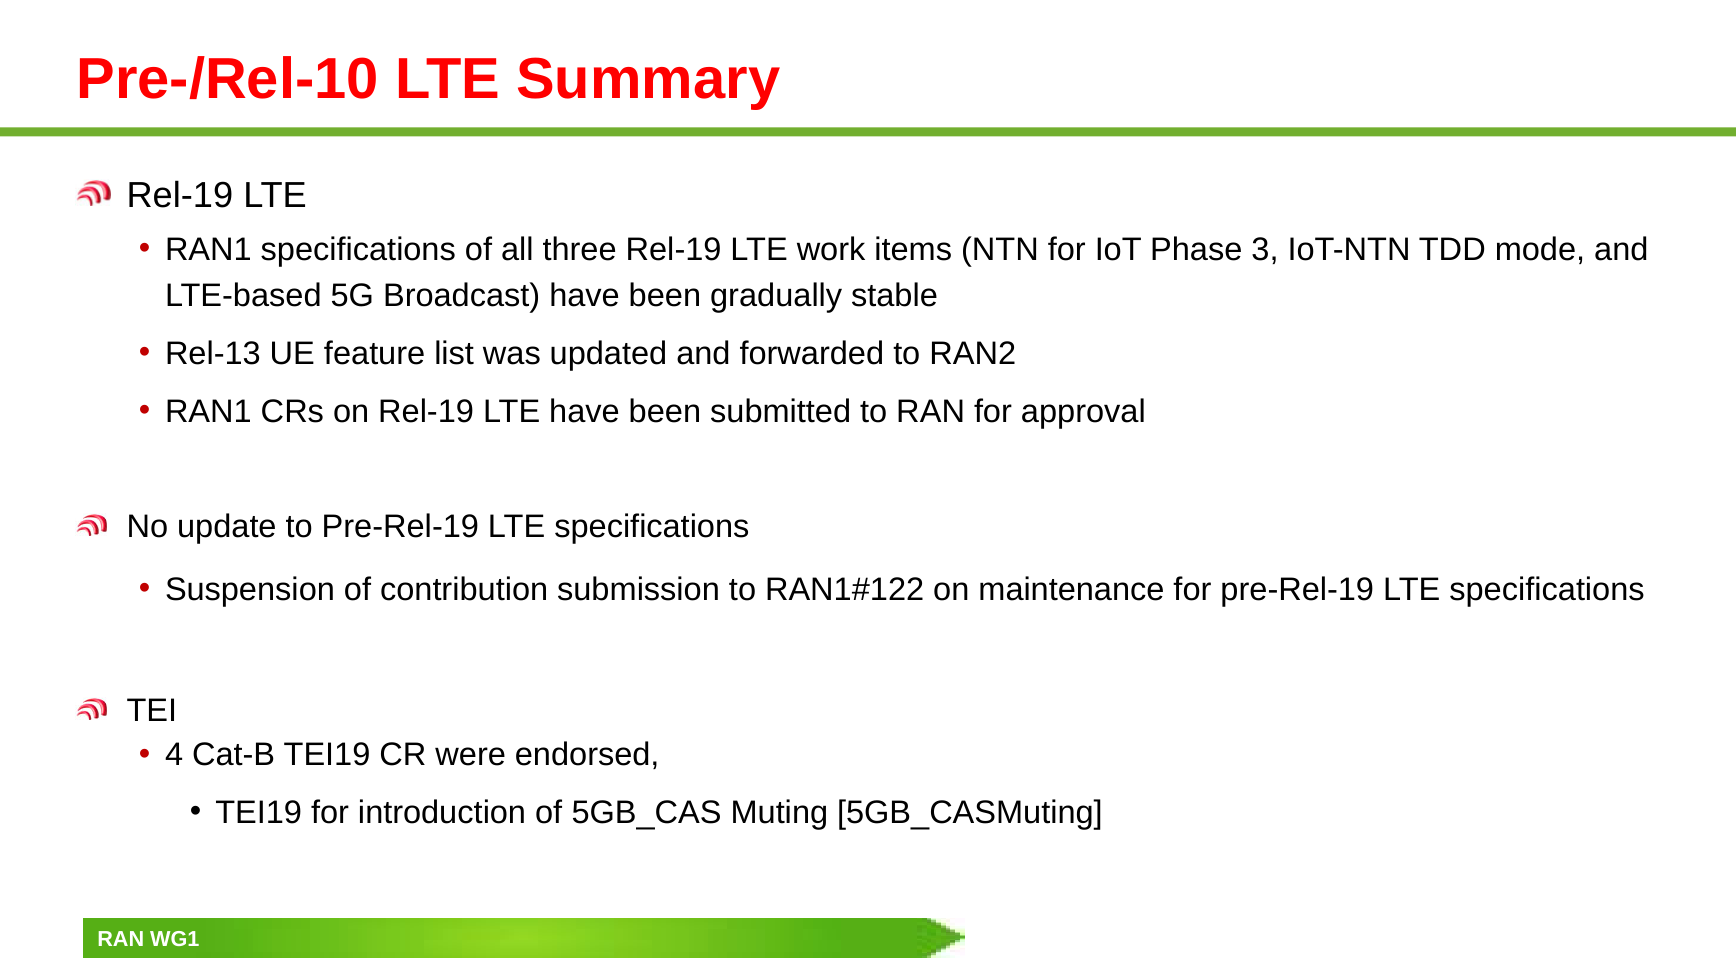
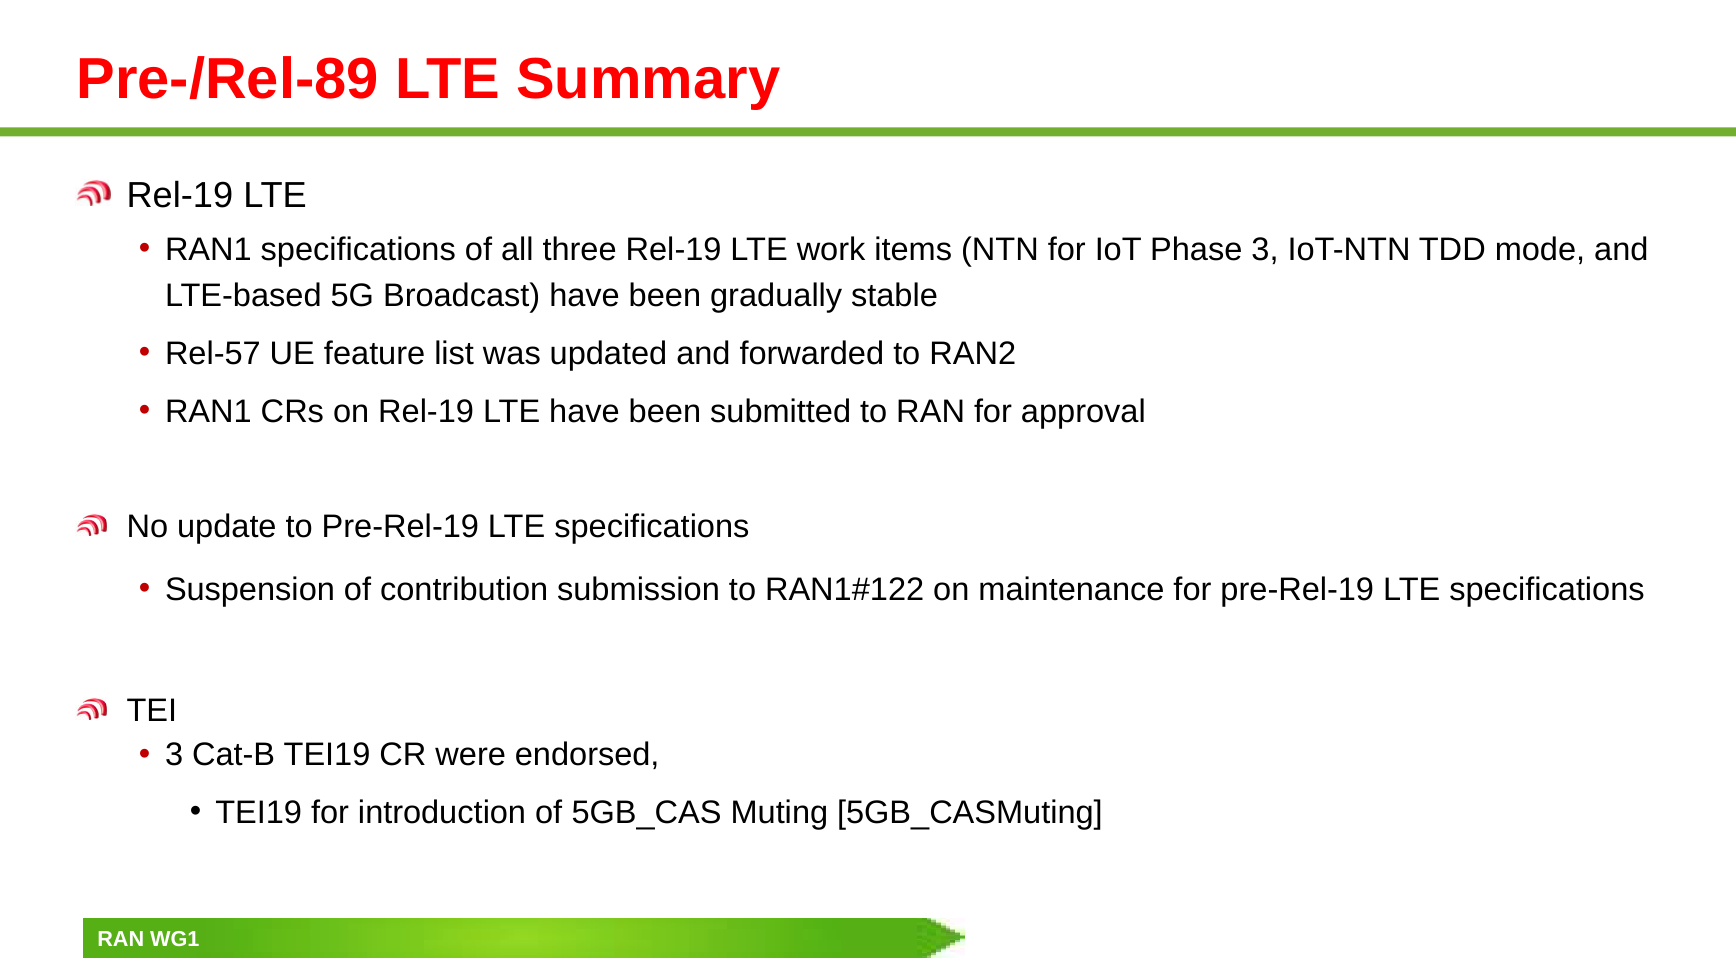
Pre-/Rel-10: Pre-/Rel-10 -> Pre-/Rel-89
Rel-13: Rel-13 -> Rel-57
4 at (174, 756): 4 -> 3
